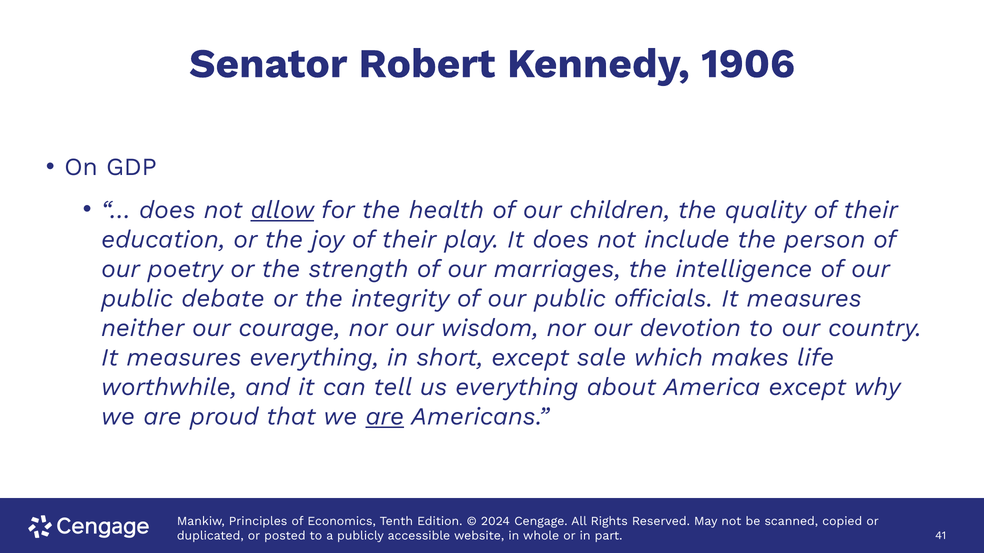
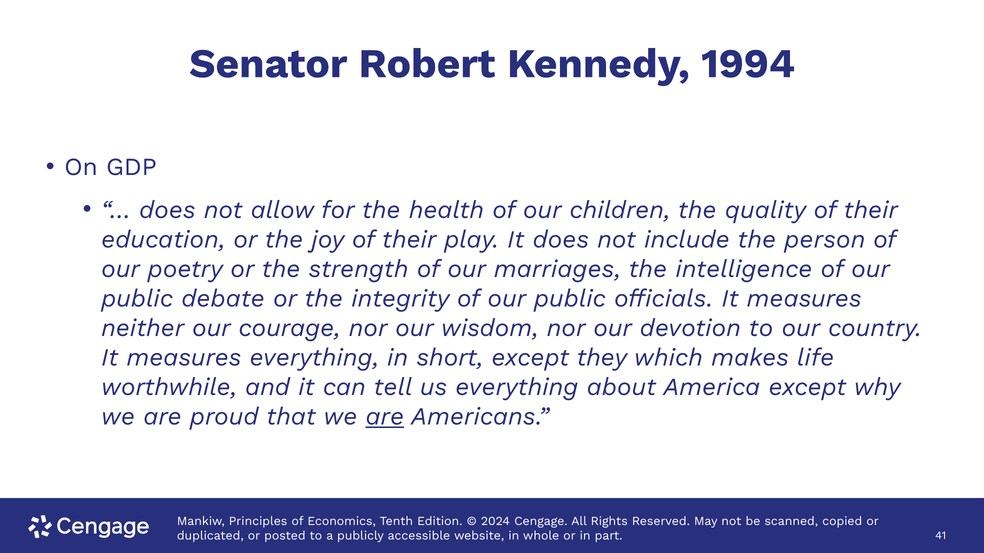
1906: 1906 -> 1994
allow underline: present -> none
sale: sale -> they
